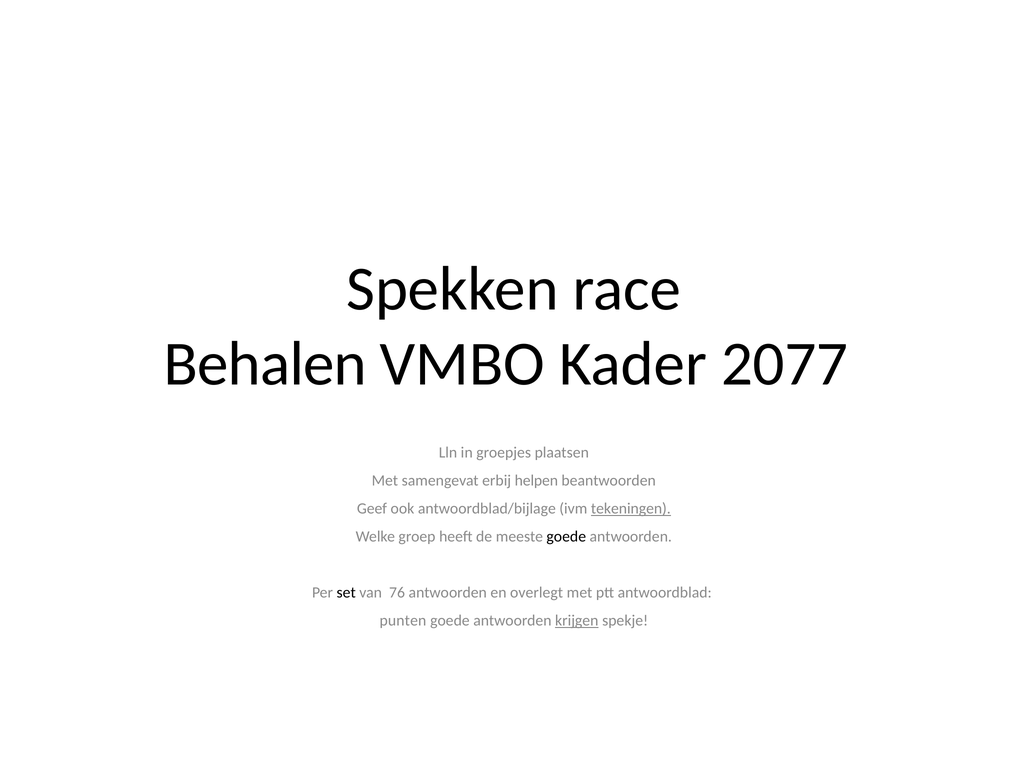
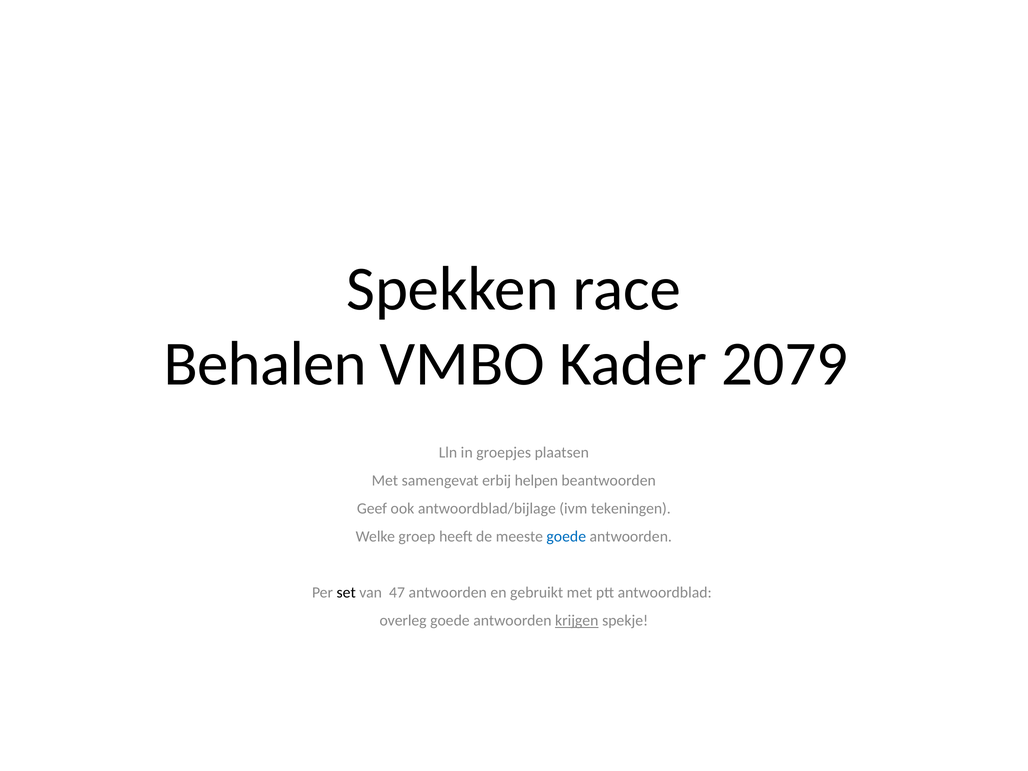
2077: 2077 -> 2079
tekeningen underline: present -> none
goede at (566, 537) colour: black -> blue
76: 76 -> 47
overlegt: overlegt -> gebruikt
punten: punten -> overleg
